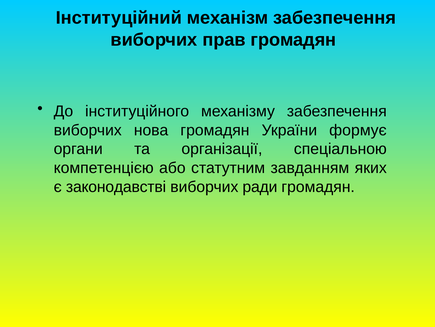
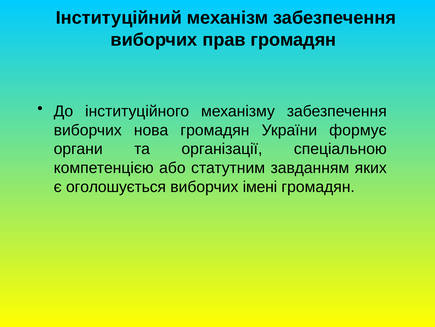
законодавстві: законодавстві -> оголошується
ради: ради -> імені
